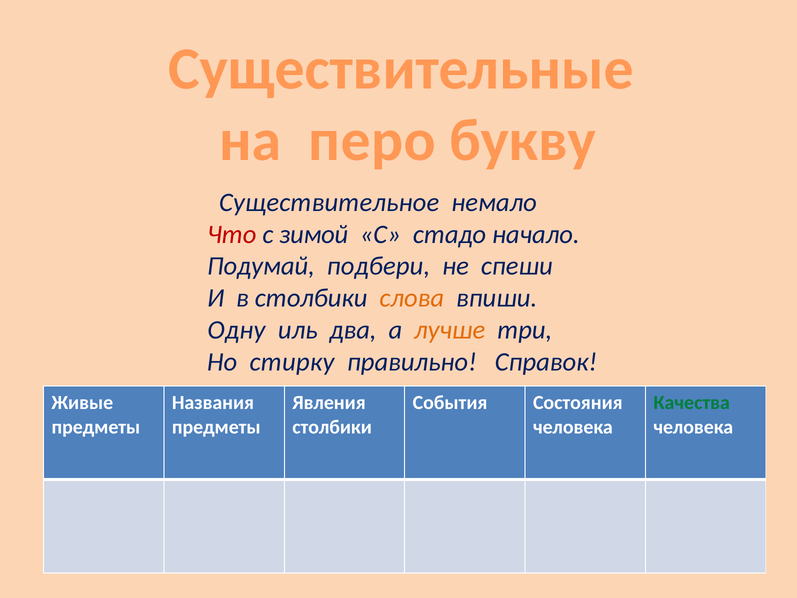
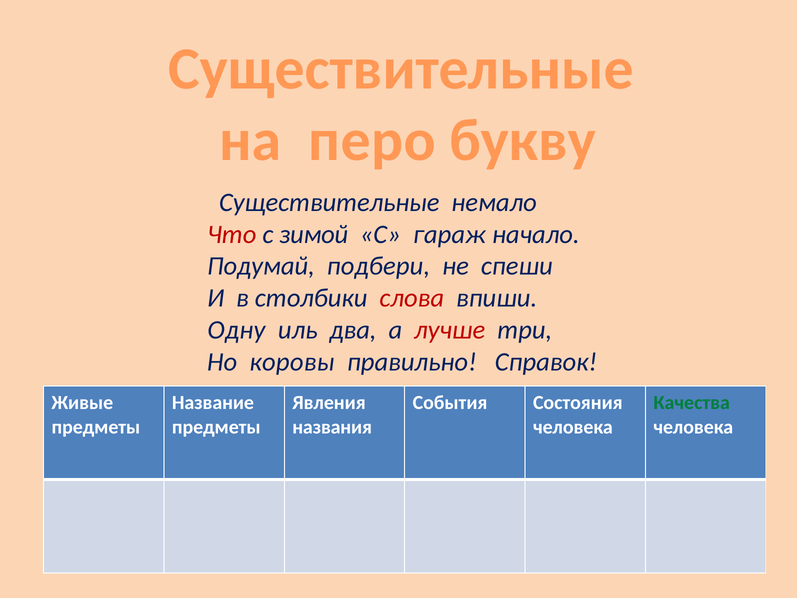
Существительное at (329, 202): Существительное -> Существительные
стадо: стадо -> гараж
слова colour: orange -> red
лучше colour: orange -> red
стирку: стирку -> коровы
Названия: Названия -> Название
столбики at (332, 427): столбики -> названия
